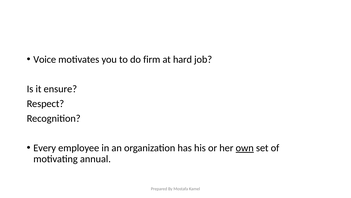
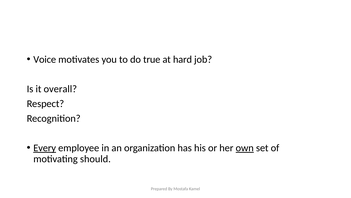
firm: firm -> true
ensure: ensure -> overall
Every underline: none -> present
annual: annual -> should
